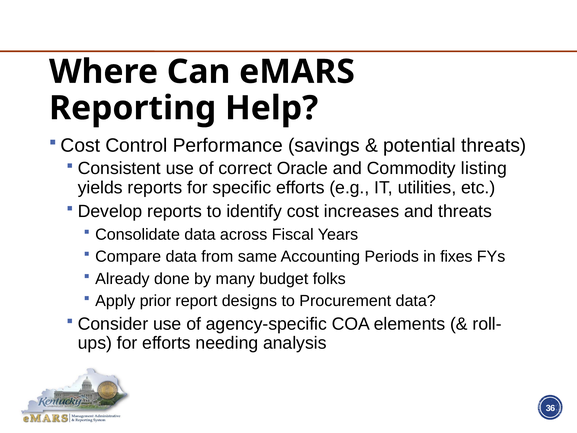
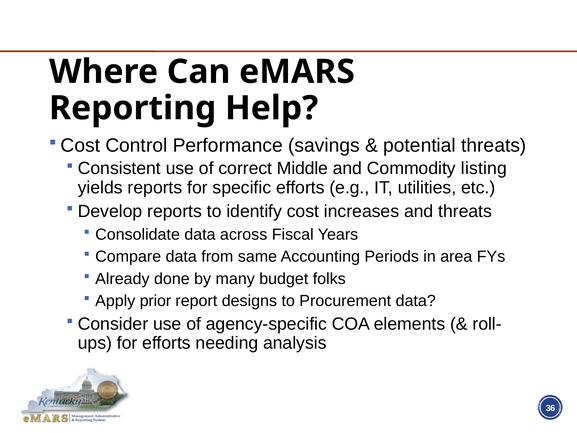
Oracle: Oracle -> Middle
fixes: fixes -> area
